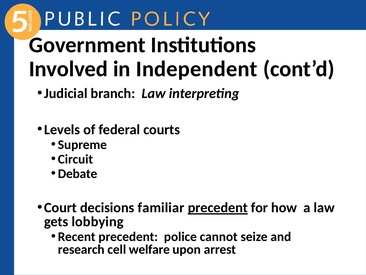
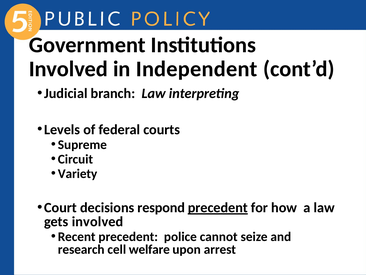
Debate: Debate -> Variety
familiar: familiar -> respond
gets lobbying: lobbying -> involved
